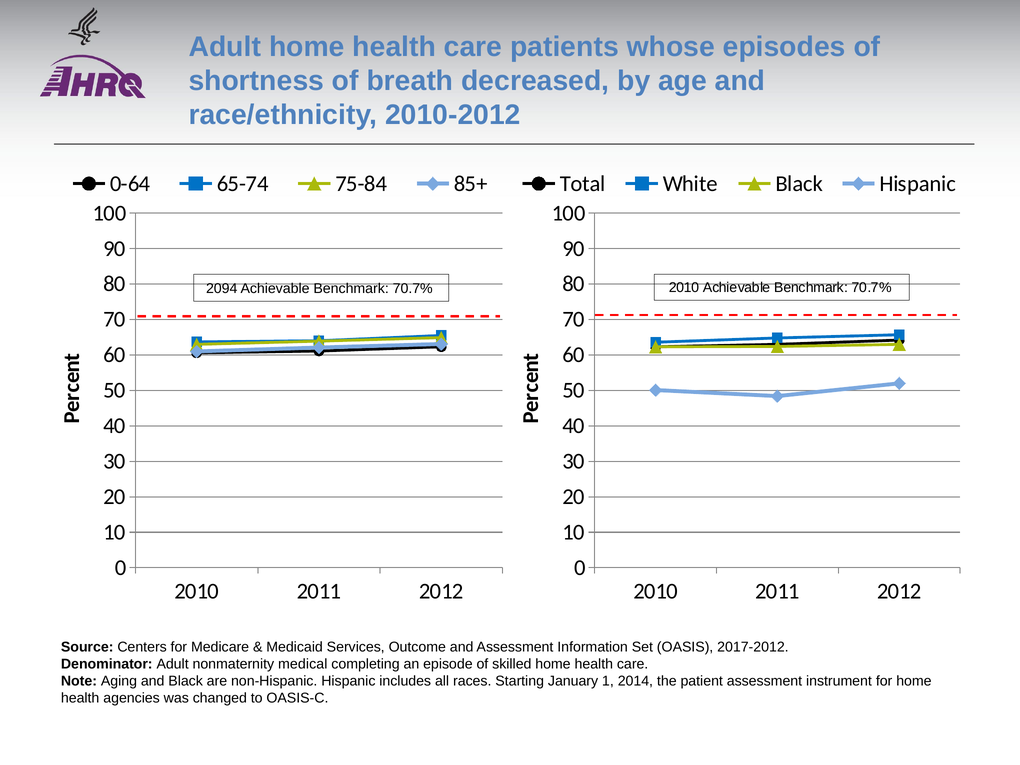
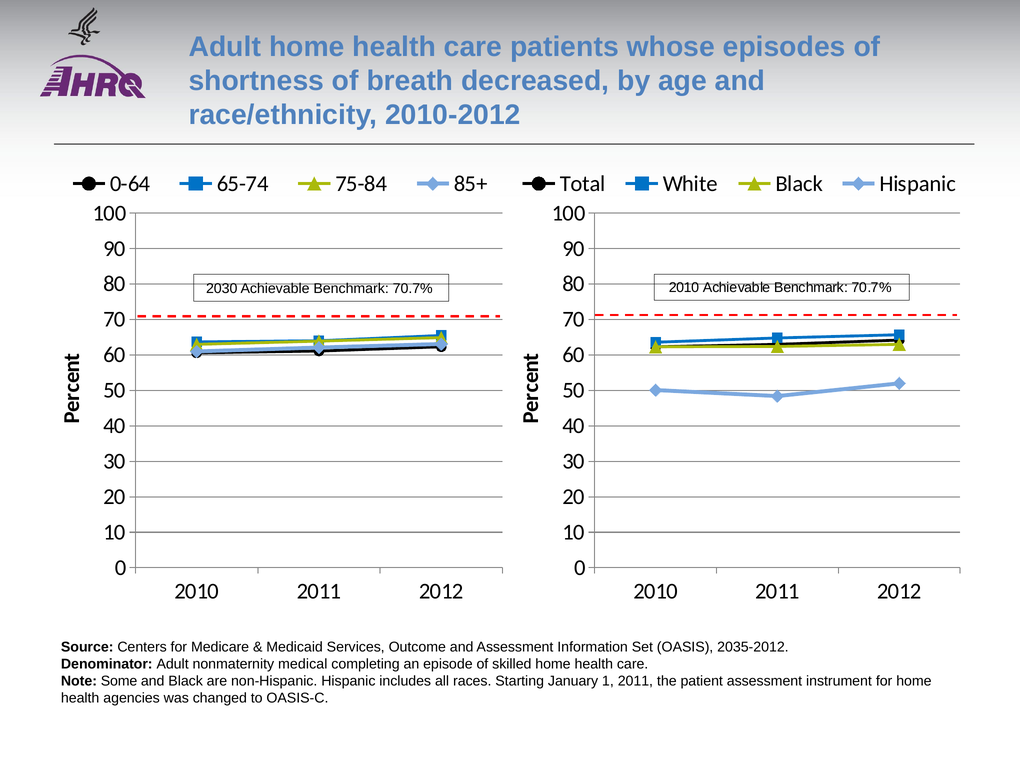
2094: 2094 -> 2030
2017-2012: 2017-2012 -> 2035-2012
Aging: Aging -> Some
1 2014: 2014 -> 2011
